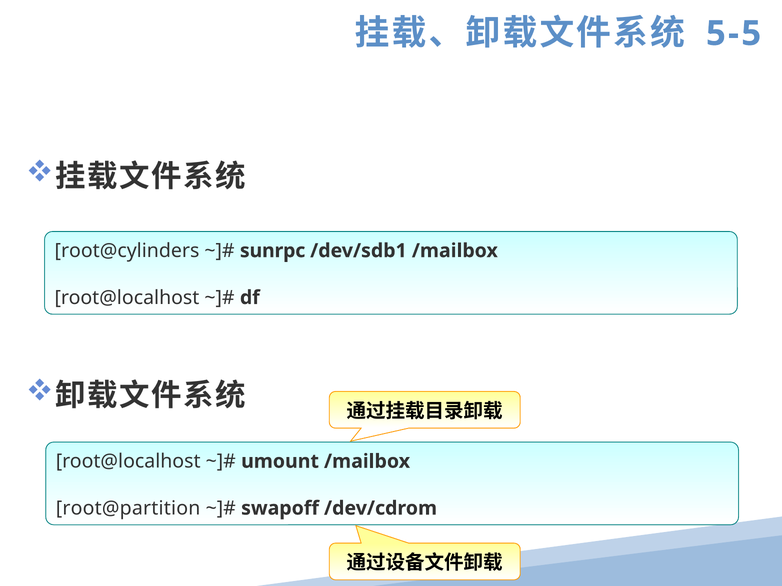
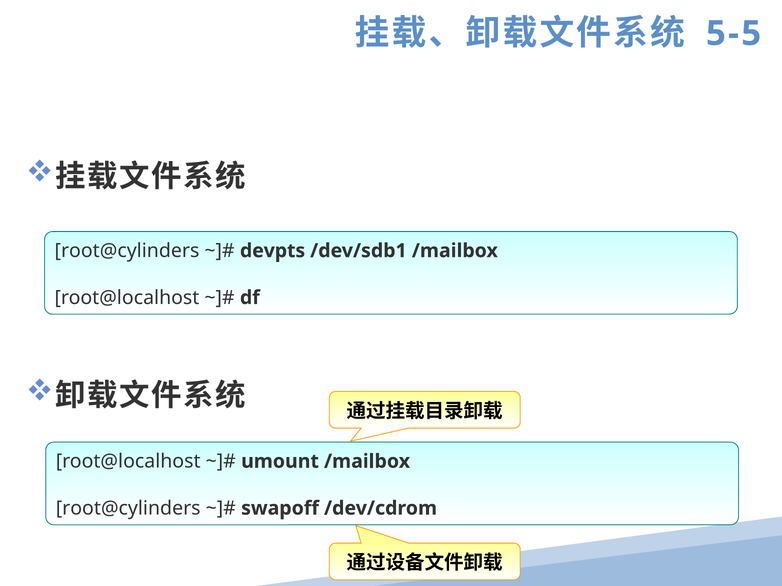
sunrpc: sunrpc -> devpts
root@partition at (128, 509): root@partition -> root@cylinders
